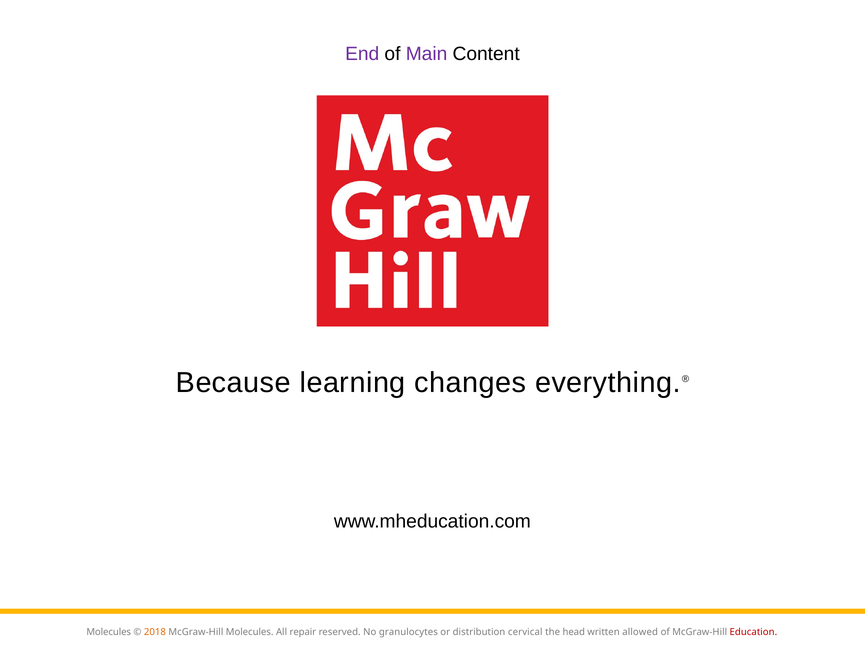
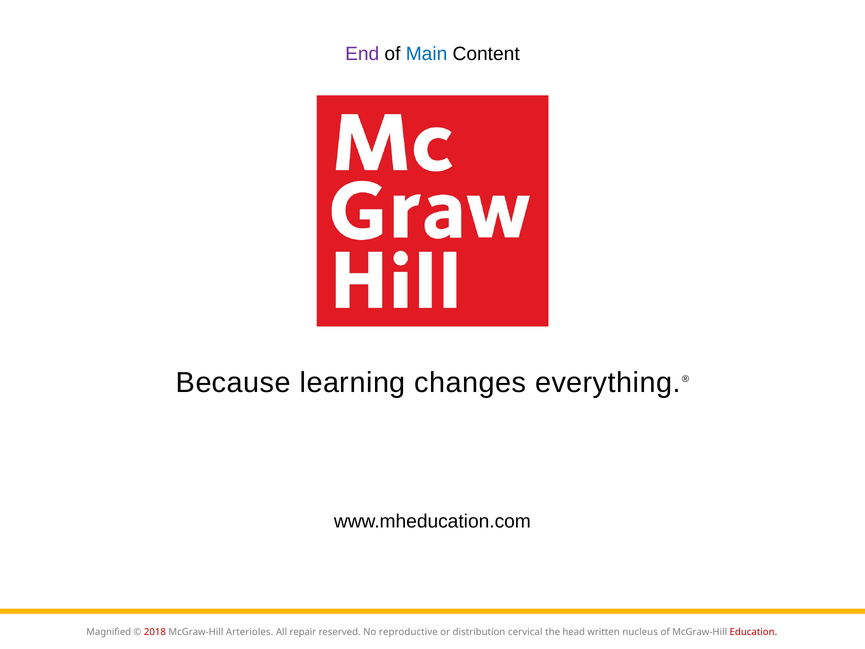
Main colour: purple -> blue
Molecules at (109, 632): Molecules -> Magnified
2018 colour: orange -> red
McGraw-Hill Molecules: Molecules -> Arterioles
granulocytes: granulocytes -> reproductive
allowed: allowed -> nucleus
